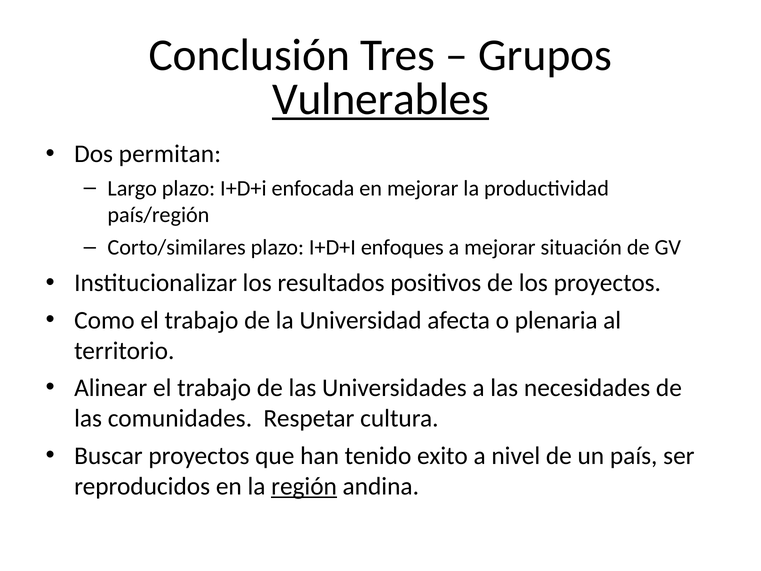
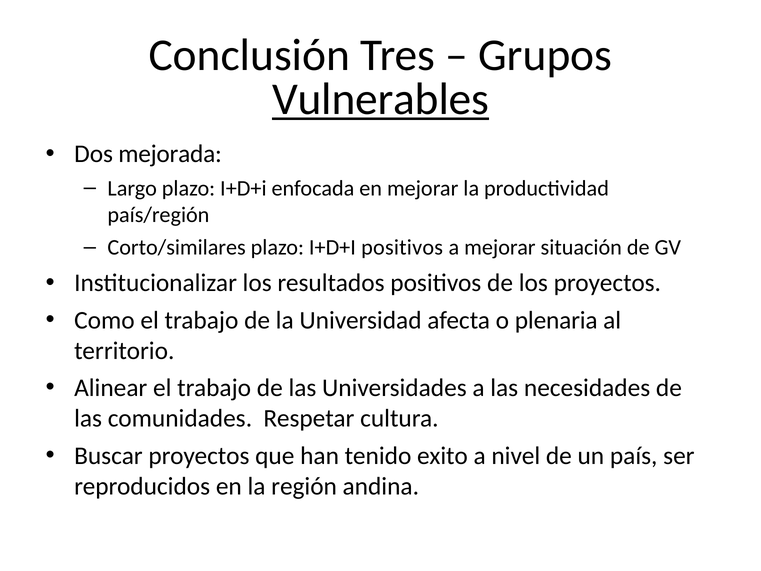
permitan: permitan -> mejorada
I+D+I enfoques: enfoques -> positivos
región underline: present -> none
